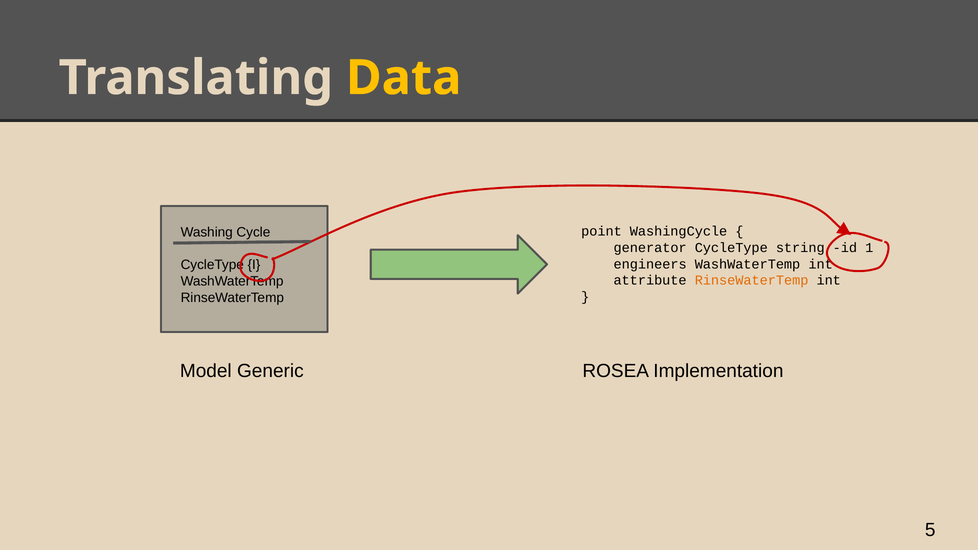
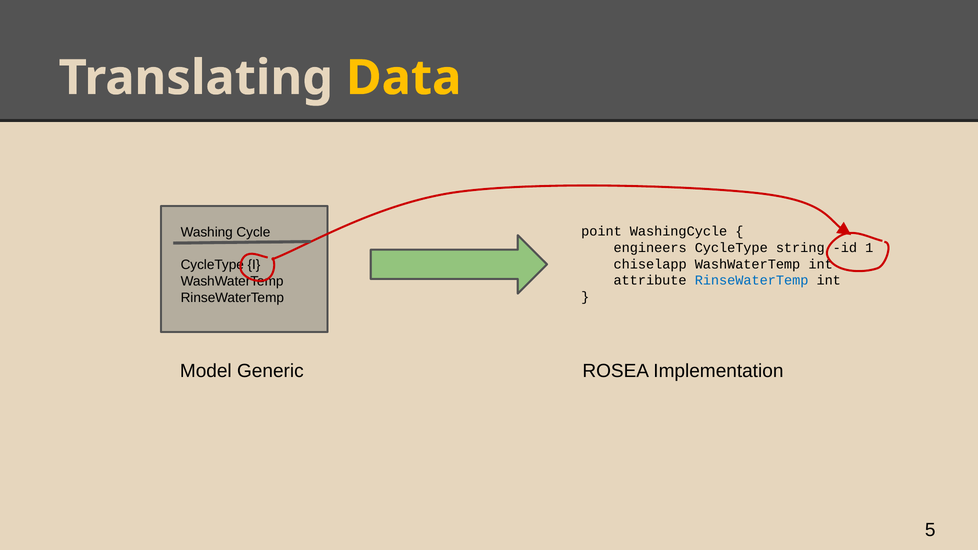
generator: generator -> engineers
engineers: engineers -> chiselapp
RinseWaterTemp at (752, 280) colour: orange -> blue
